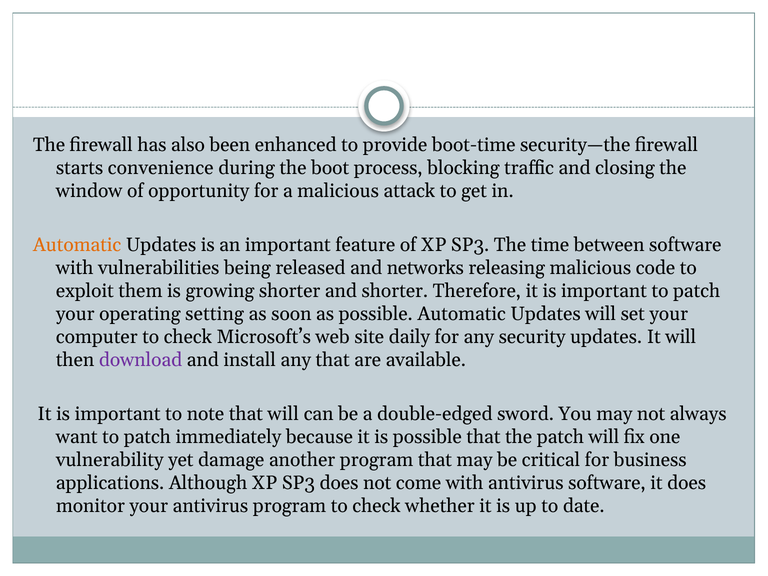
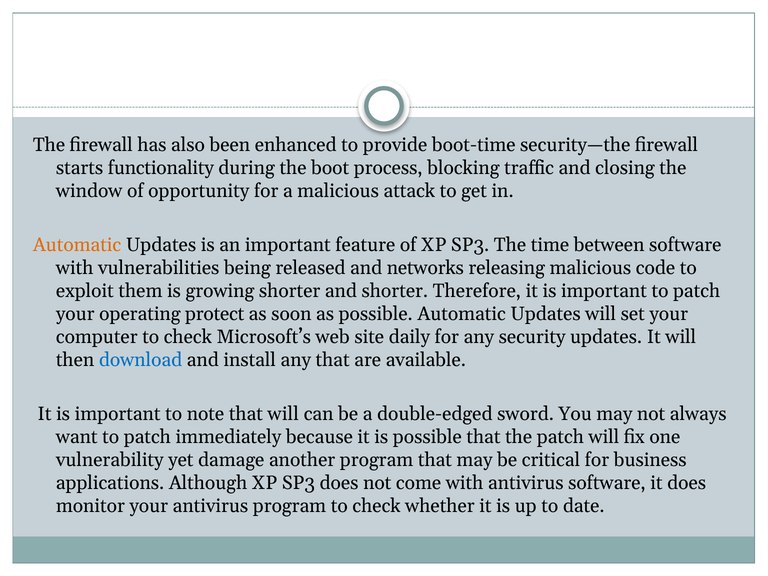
convenience: convenience -> functionality
setting: setting -> protect
download colour: purple -> blue
